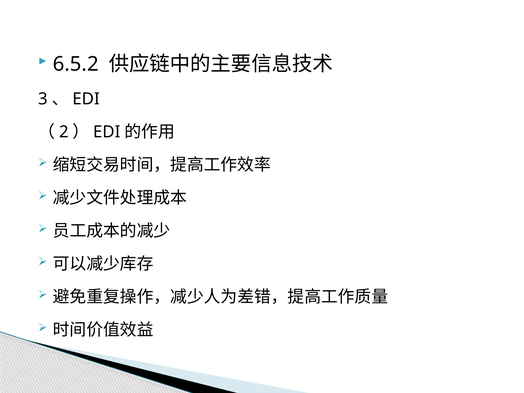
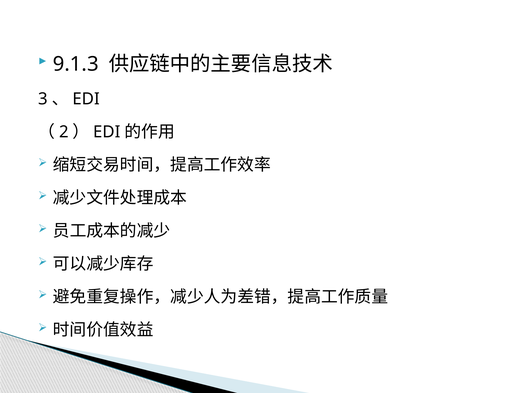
6.5.2: 6.5.2 -> 9.1.3
